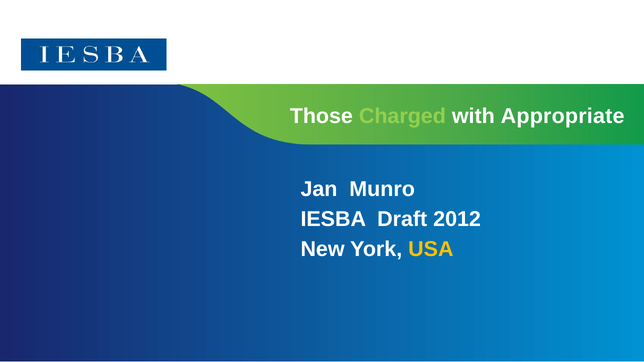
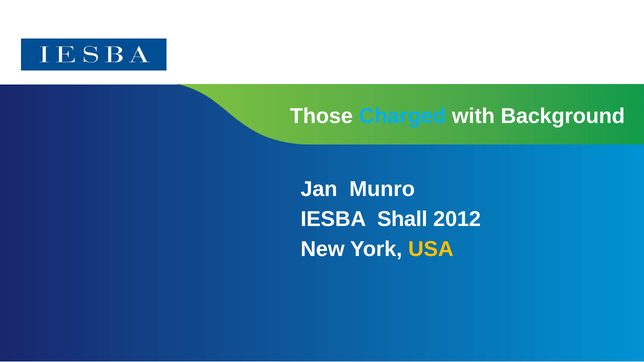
Charged colour: light green -> light blue
Appropriate: Appropriate -> Background
Draft: Draft -> Shall
